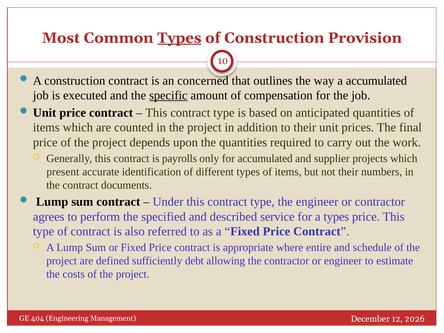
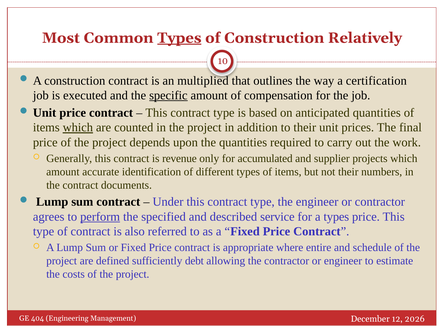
Provision: Provision -> Relatively
concerned: concerned -> multiplied
a accumulated: accumulated -> certification
which at (78, 128) underline: none -> present
payrolls: payrolls -> revenue
present at (63, 172): present -> amount
perform underline: none -> present
